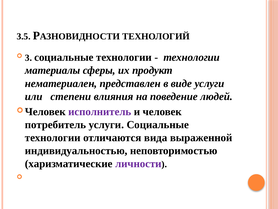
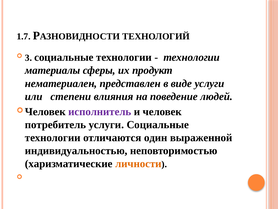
3.5: 3.5 -> 1.7
вида: вида -> один
личности colour: purple -> orange
